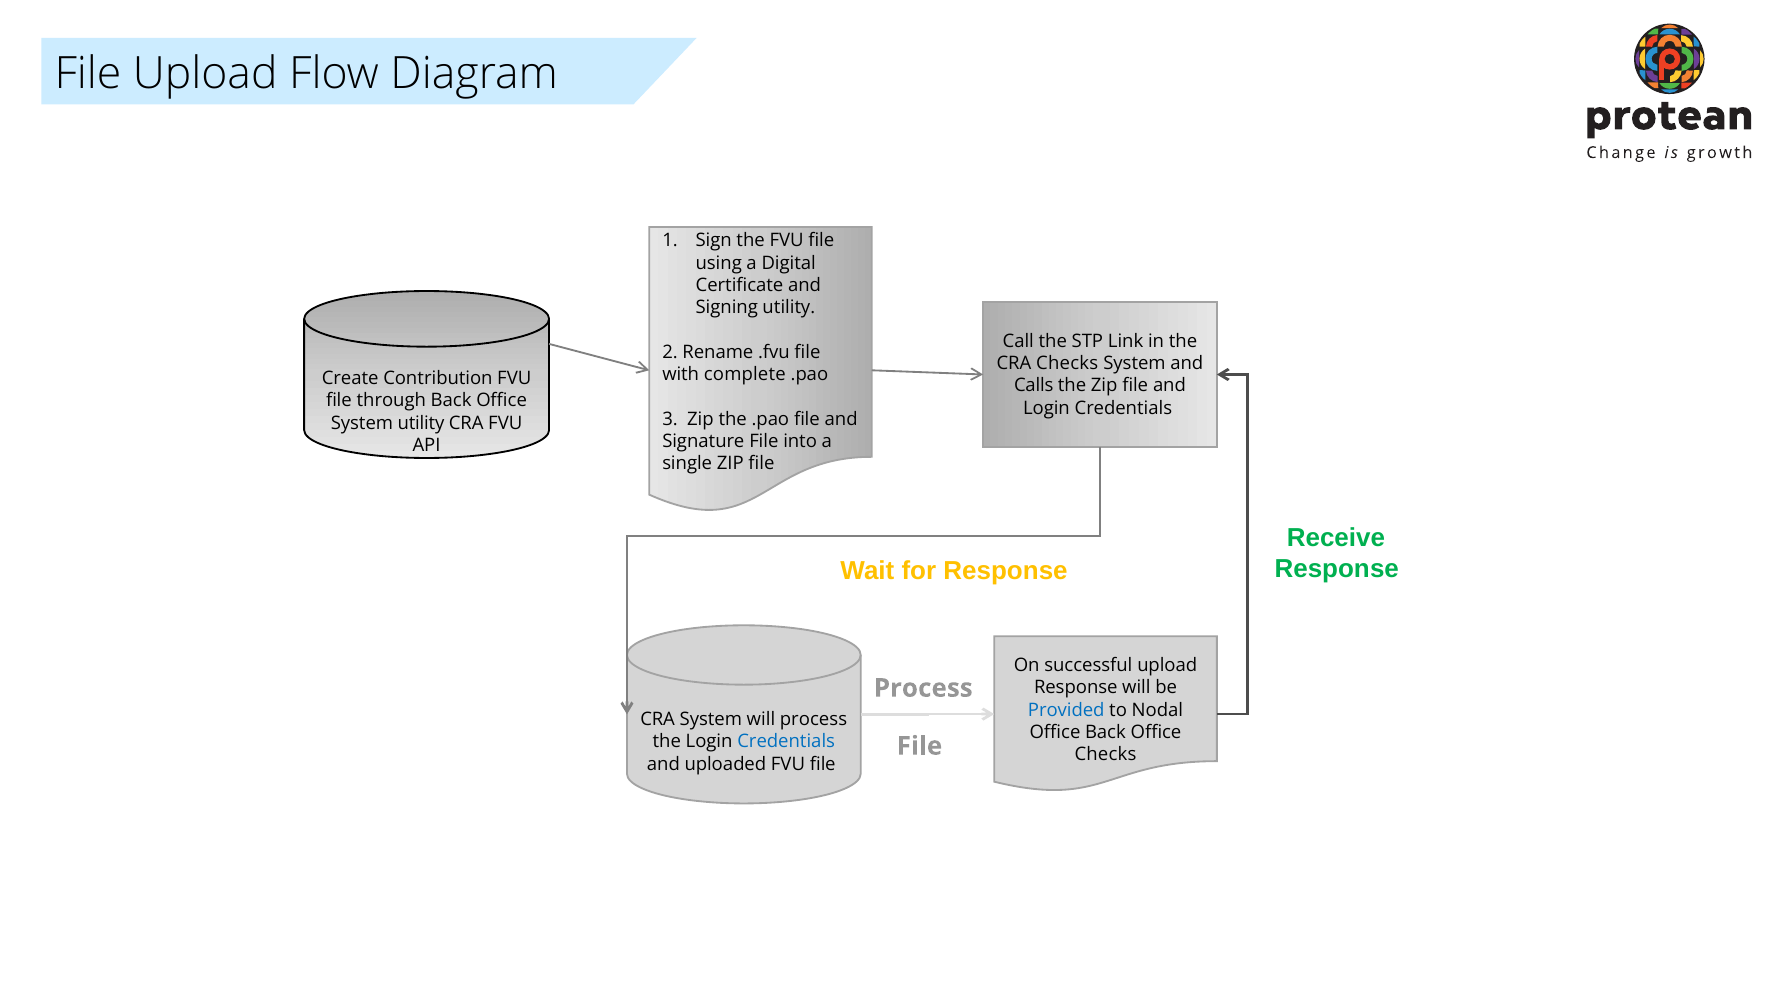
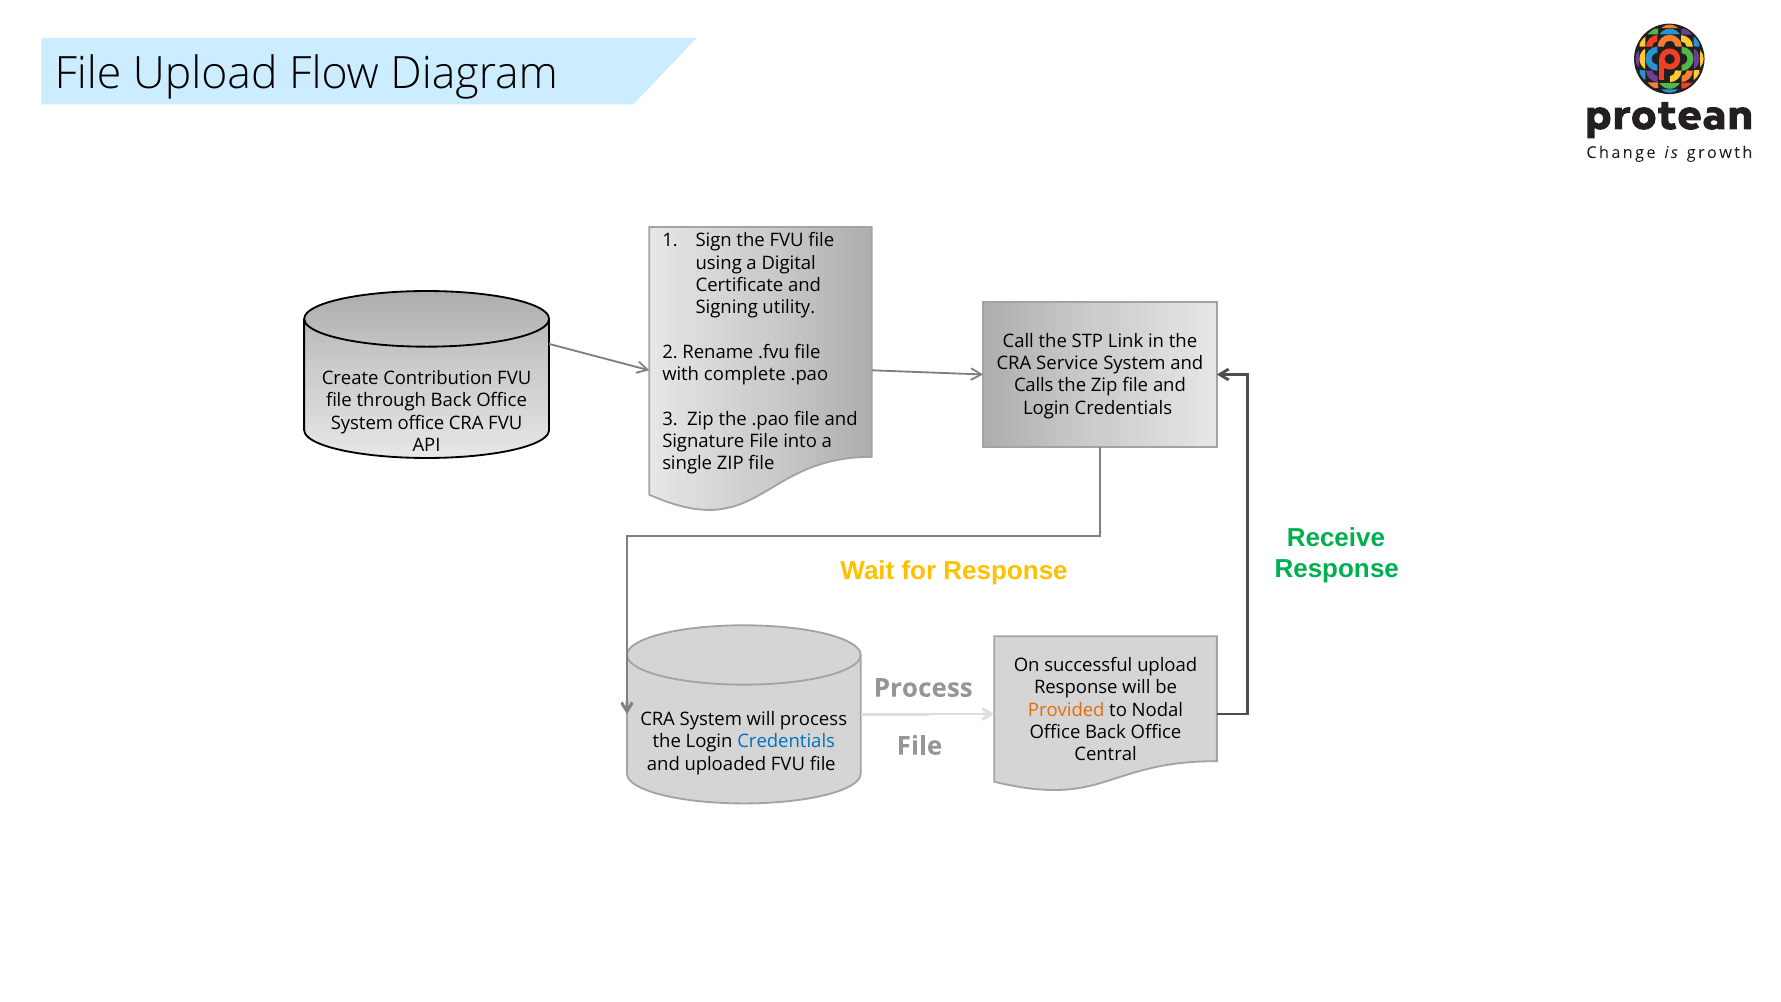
CRA Checks: Checks -> Service
System utility: utility -> office
Provided colour: blue -> orange
Checks at (1105, 754): Checks -> Central
